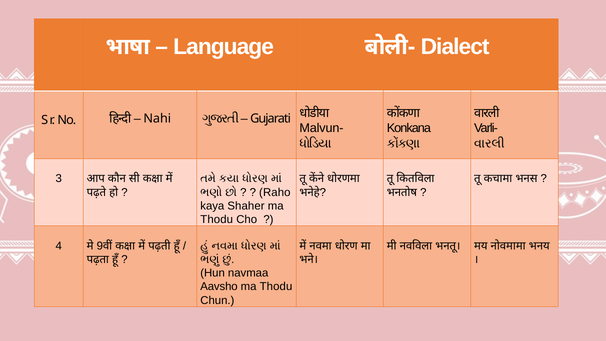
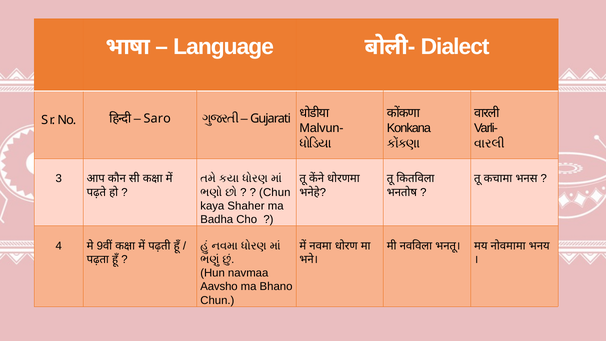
Nahi: Nahi -> Saro
Raho at (275, 192): Raho -> Chun
Thodu at (217, 219): Thodu -> Badha
Thodu at (276, 287): Thodu -> Bhano
